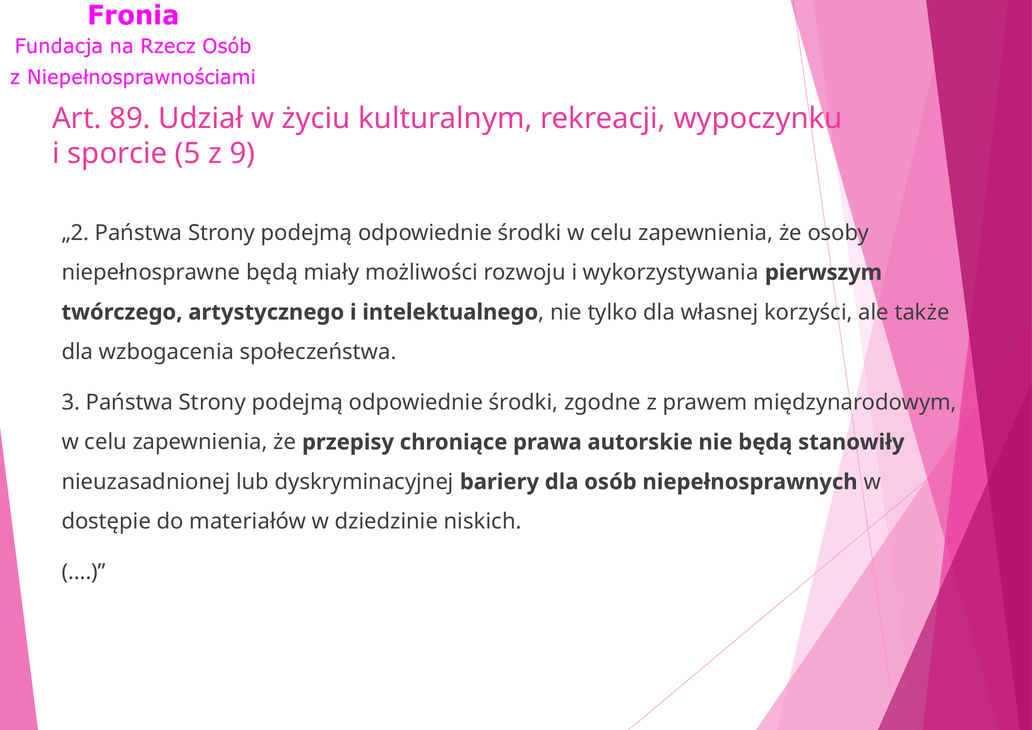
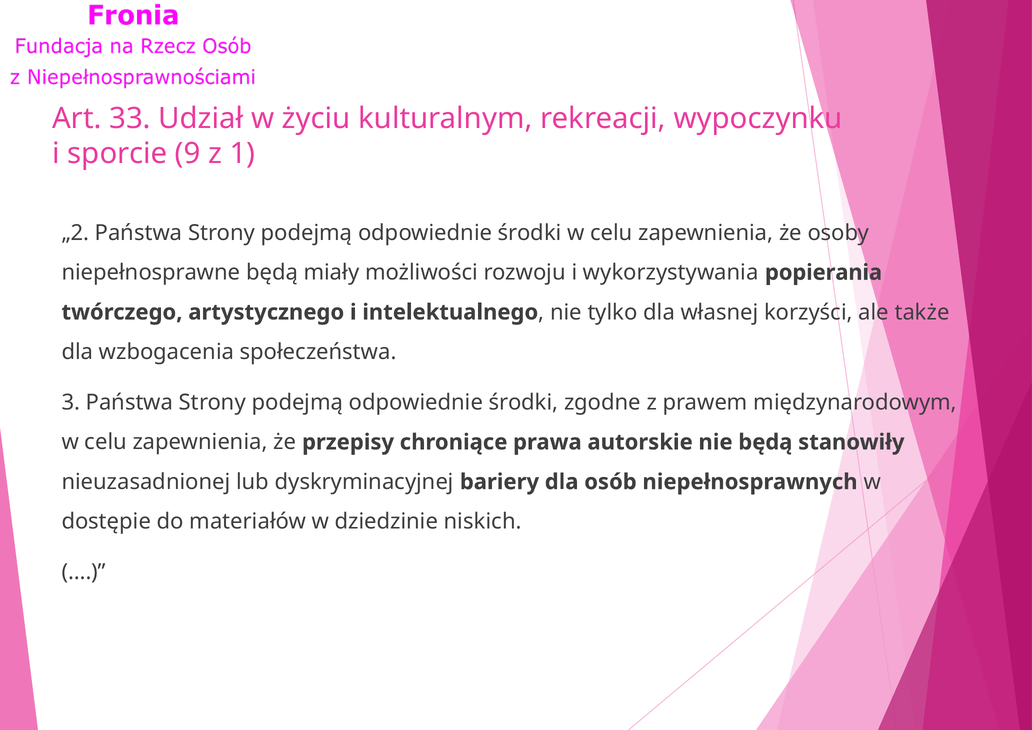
89: 89 -> 33
5: 5 -> 9
9: 9 -> 1
pierwszym: pierwszym -> popierania
